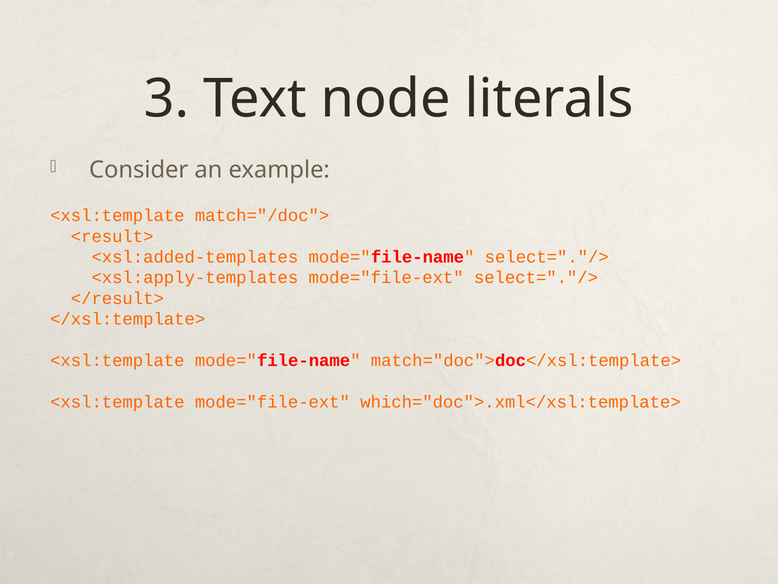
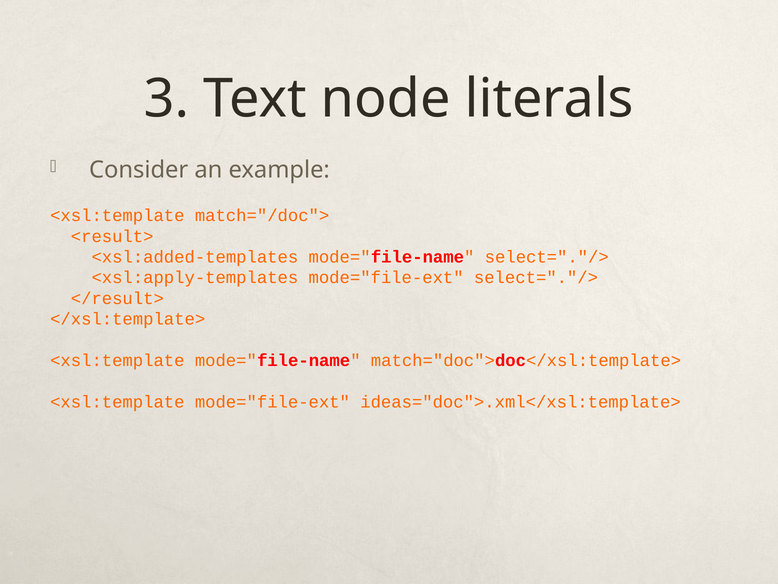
which="doc">.xml</xsl:template>: which="doc">.xml</xsl:template> -> ideas="doc">.xml</xsl:template>
